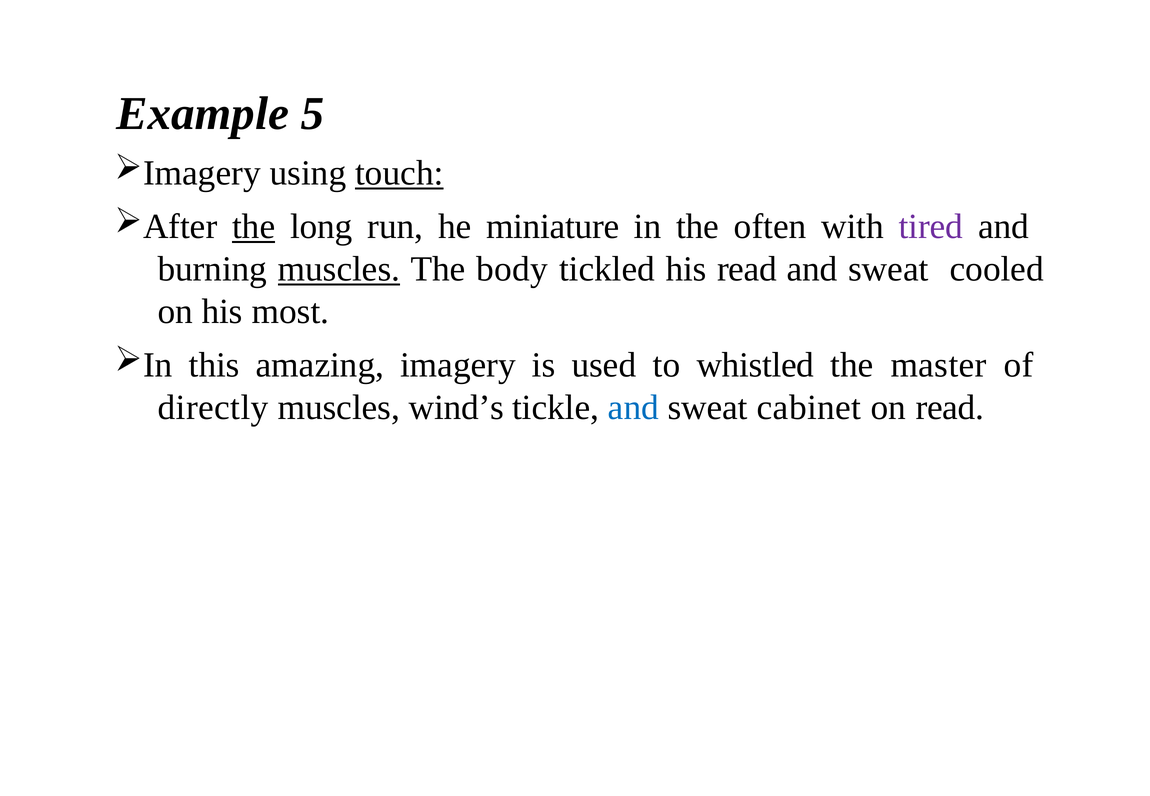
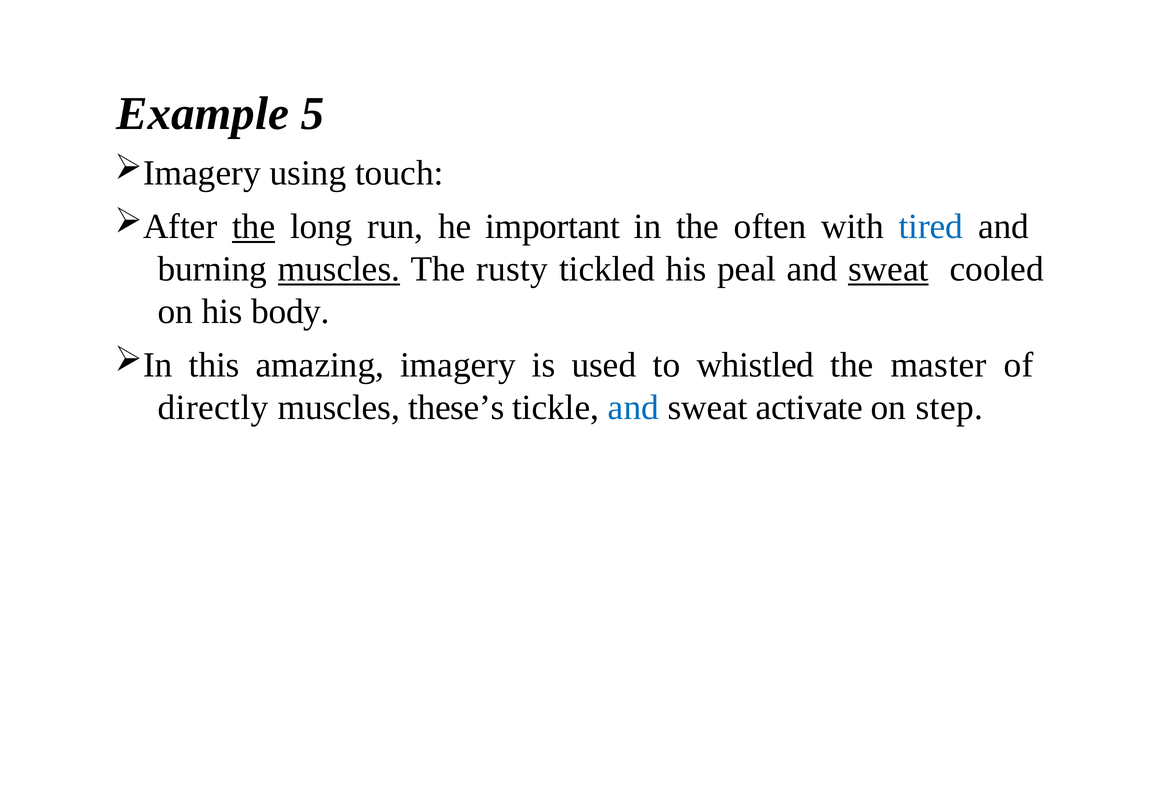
touch underline: present -> none
miniature: miniature -> important
tired colour: purple -> blue
body: body -> rusty
his read: read -> peal
sweat at (888, 269) underline: none -> present
most: most -> body
wind’s: wind’s -> these’s
cabinet: cabinet -> activate
on read: read -> step
